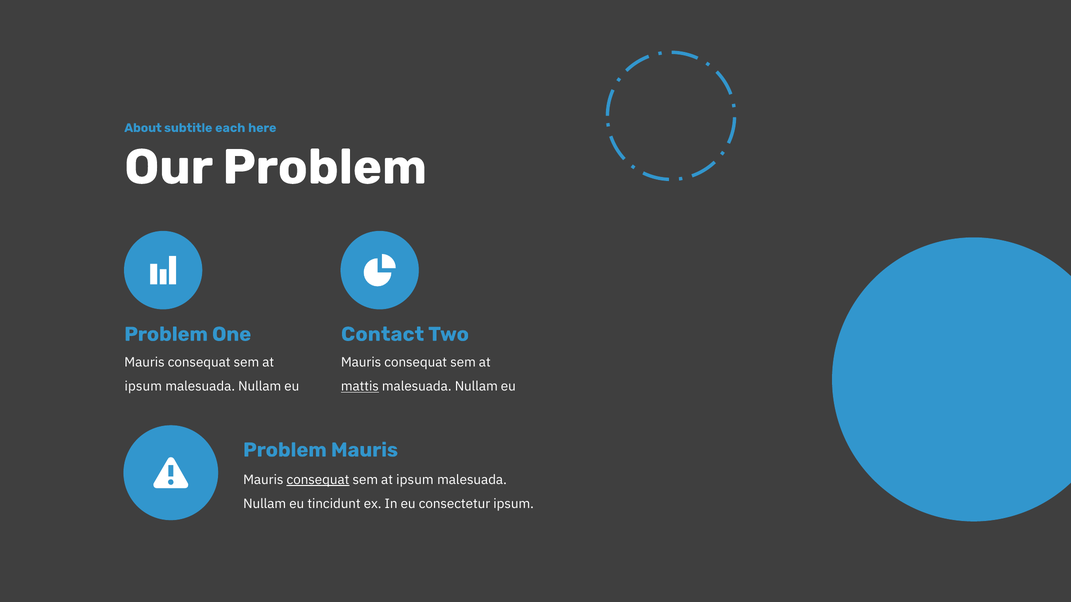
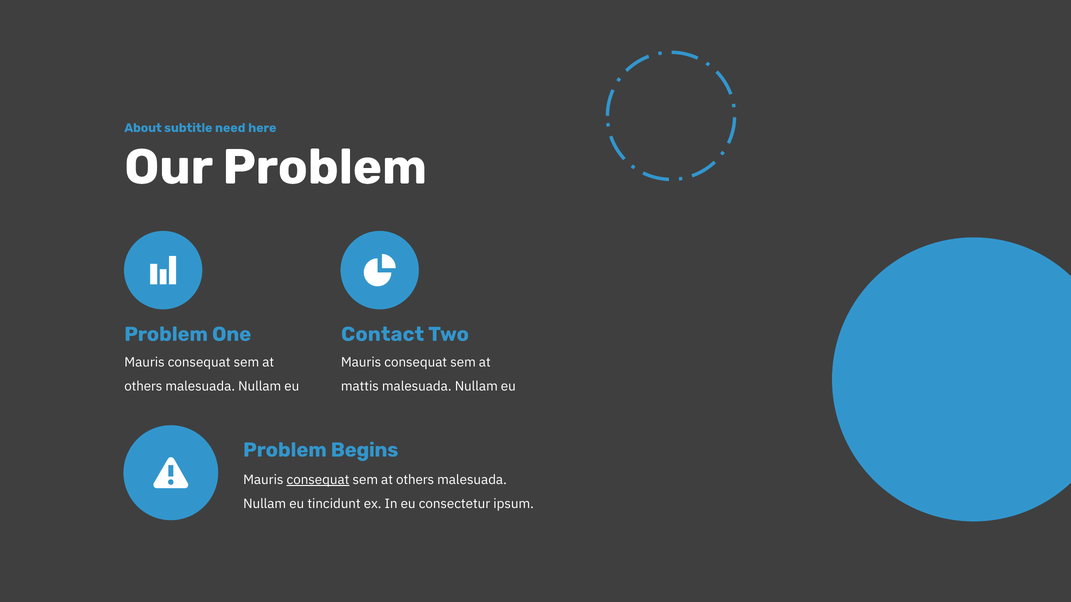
each: each -> need
ipsum at (143, 387): ipsum -> others
mattis underline: present -> none
Problem Mauris: Mauris -> Begins
ipsum at (415, 480): ipsum -> others
